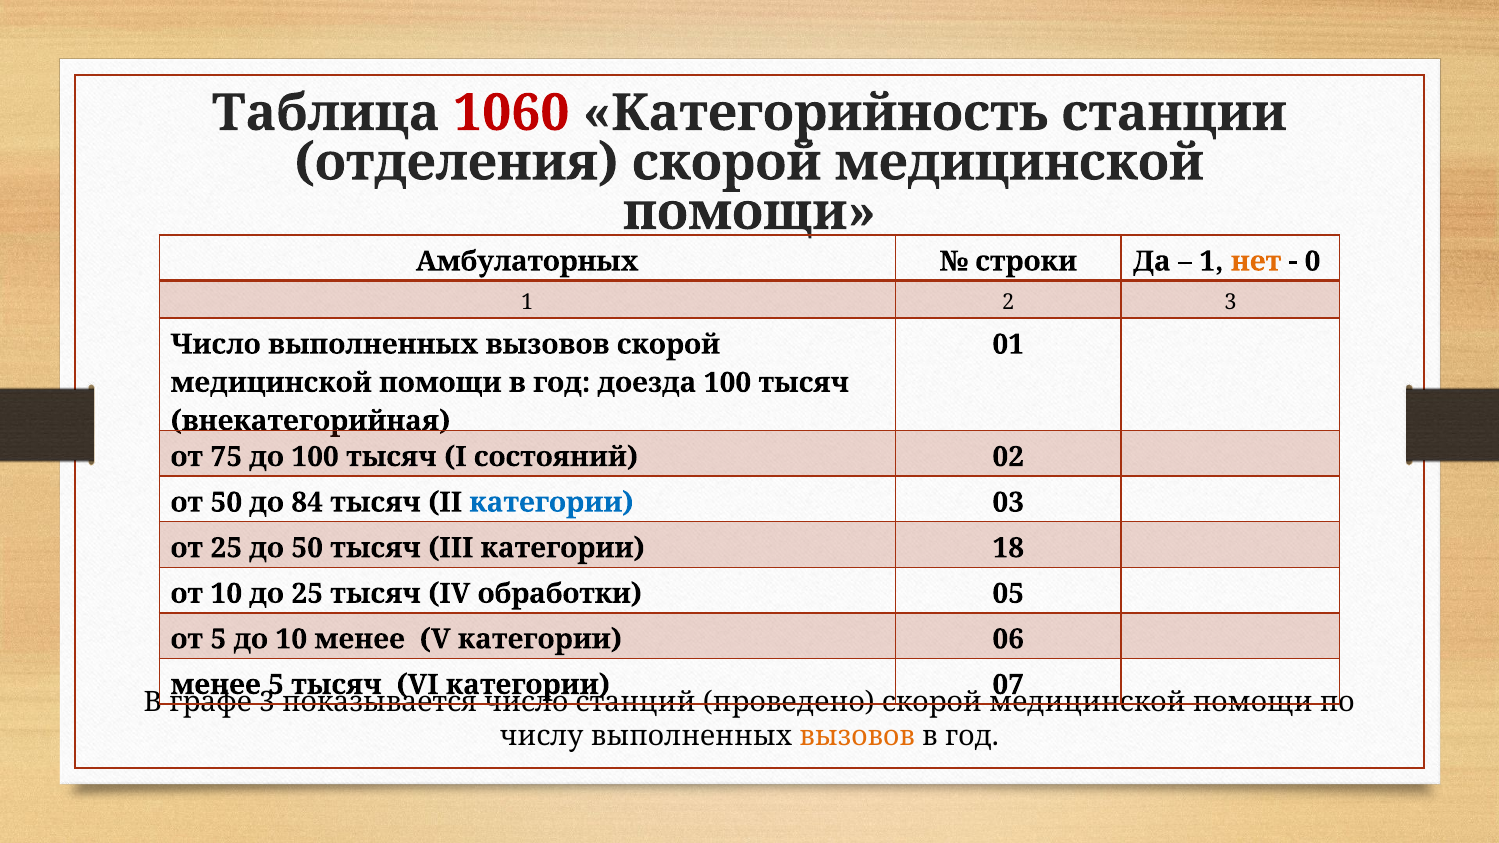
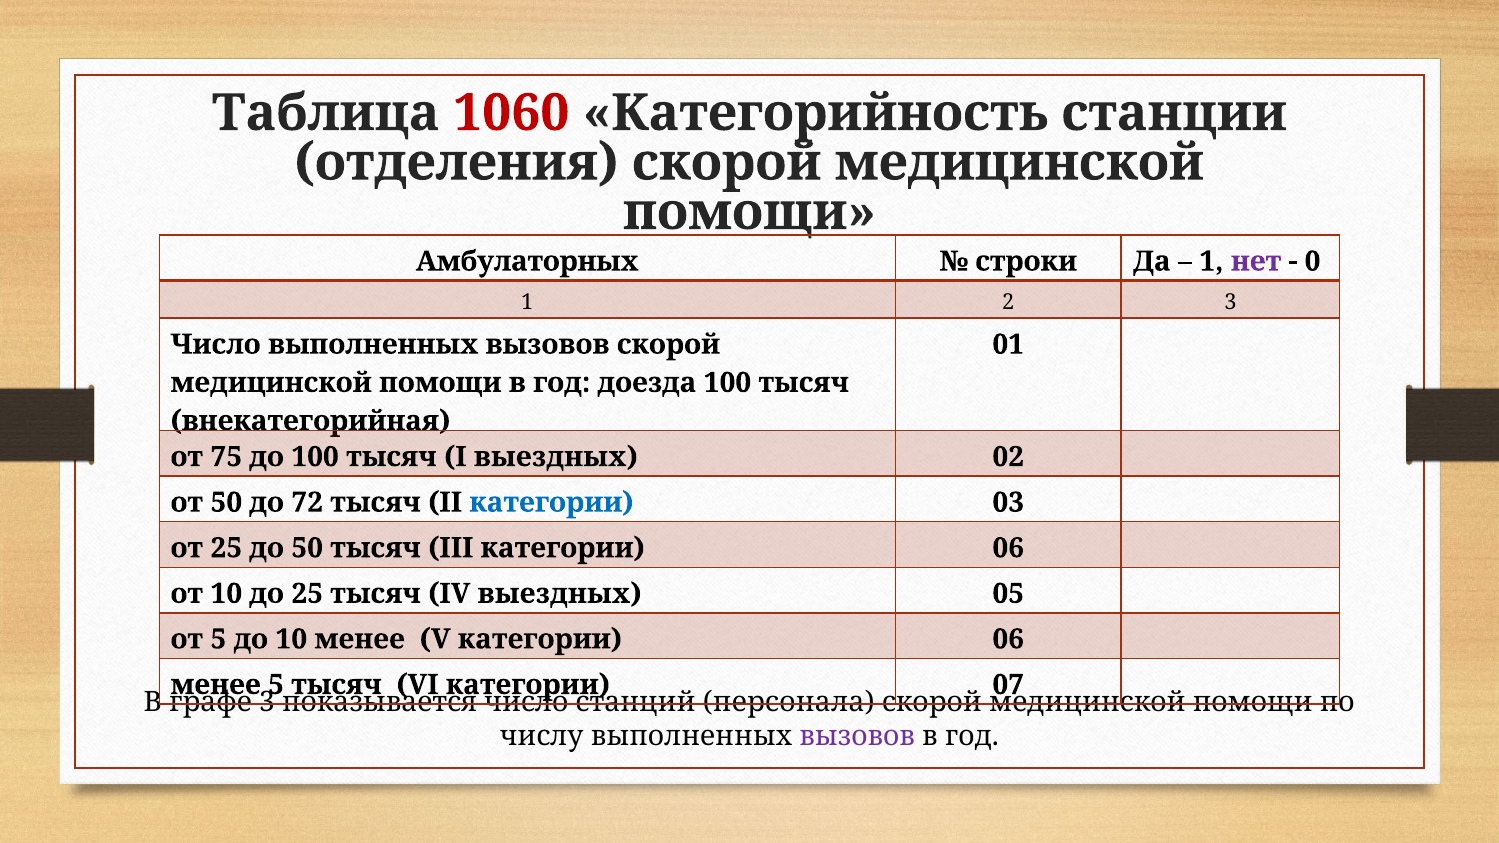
нет colour: orange -> purple
I состояний: состояний -> выездных
84: 84 -> 72
III категории 18: 18 -> 06
IV обработки: обработки -> выездных
проведено: проведено -> персонала
вызовов at (857, 737) colour: orange -> purple
